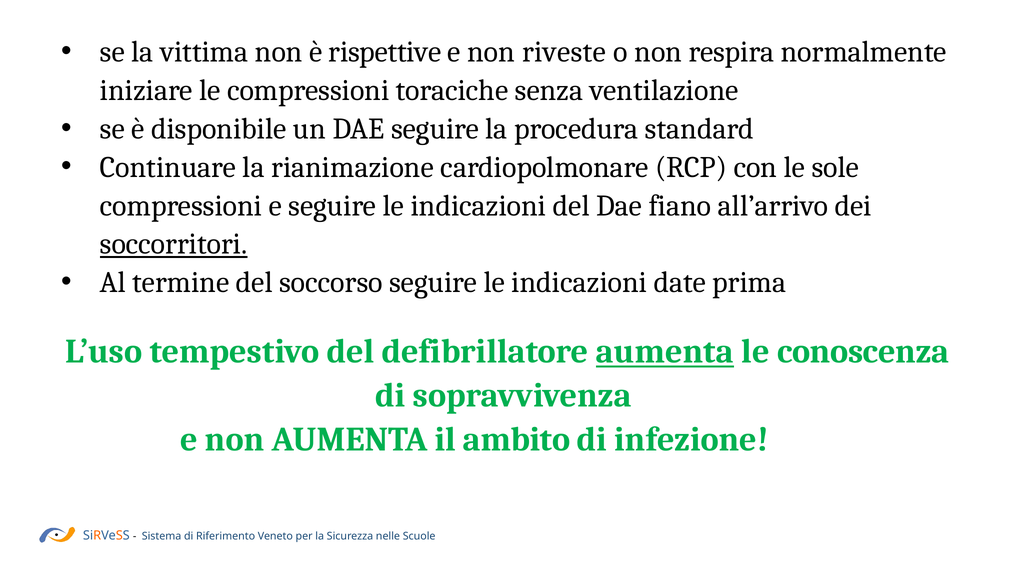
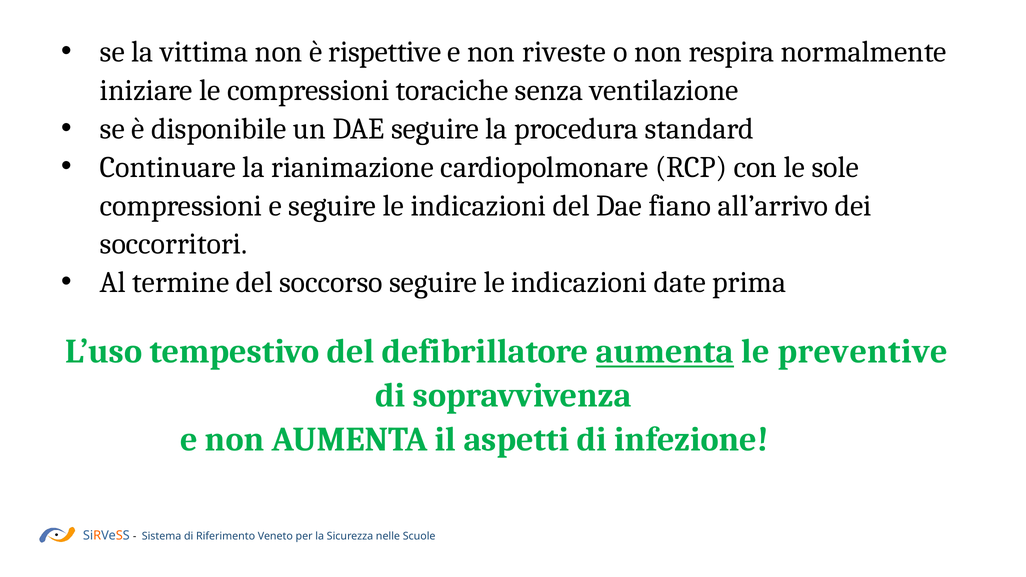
soccorritori underline: present -> none
conoscenza: conoscenza -> preventive
ambito: ambito -> aspetti
